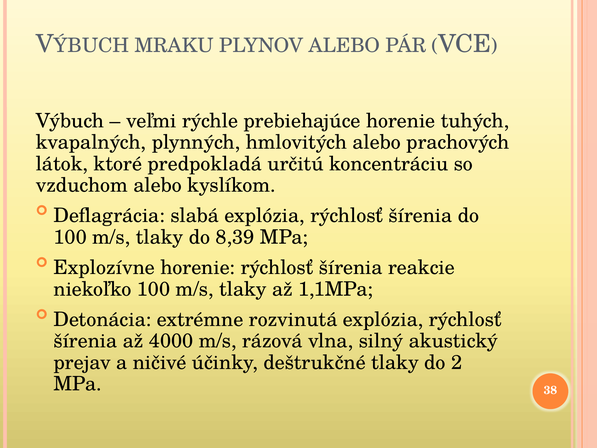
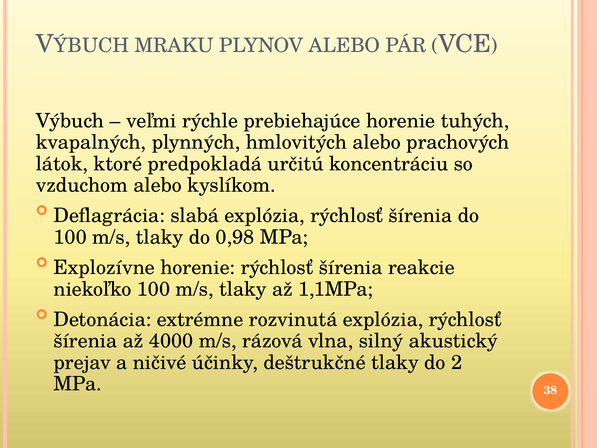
8,39: 8,39 -> 0,98
